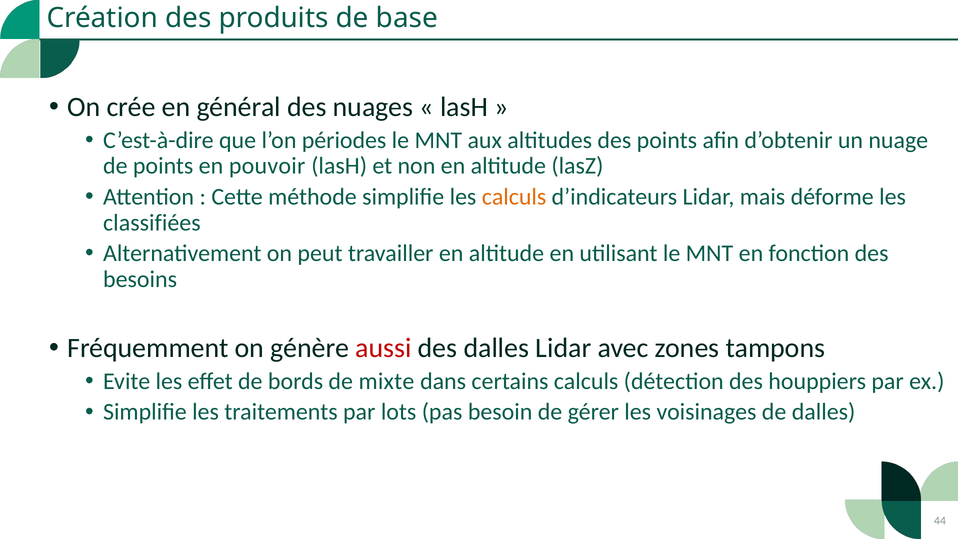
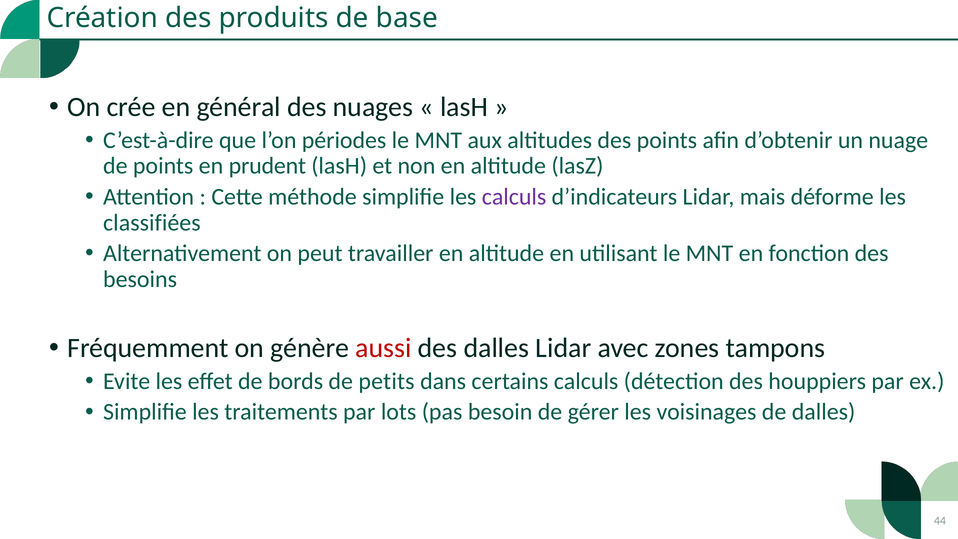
pouvoir: pouvoir -> prudent
calculs at (514, 197) colour: orange -> purple
mixte: mixte -> petits
